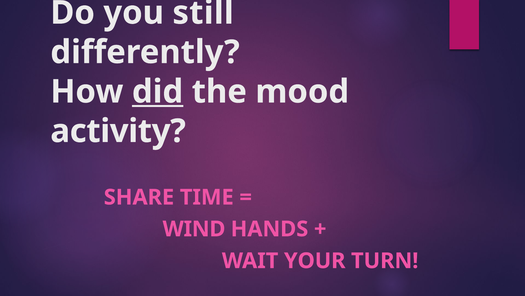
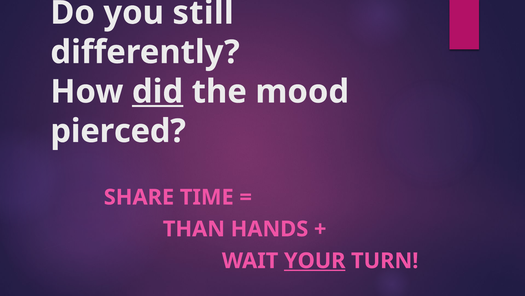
activity: activity -> pierced
WIND: WIND -> THAN
YOUR underline: none -> present
